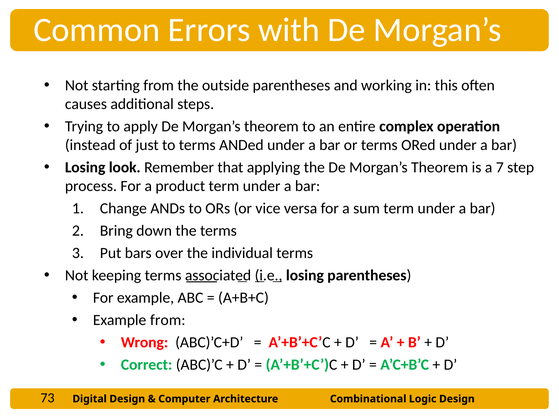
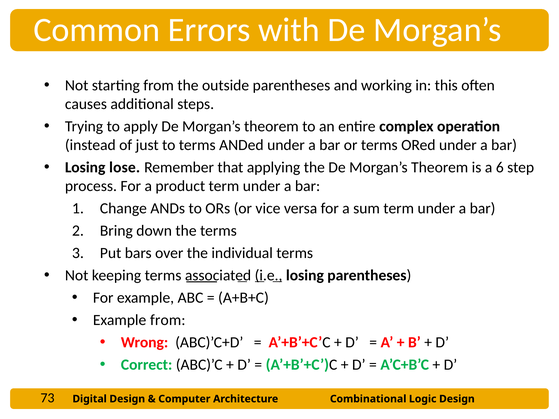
look: look -> lose
7: 7 -> 6
